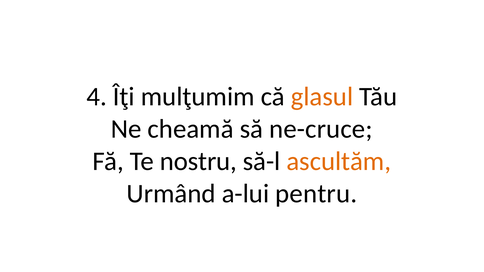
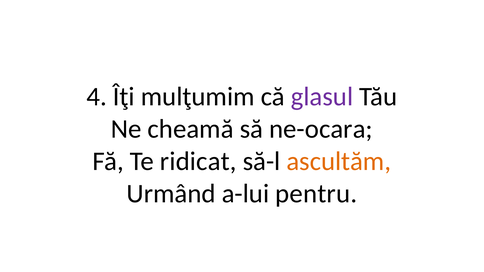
glasul colour: orange -> purple
ne-cruce: ne-cruce -> ne-ocara
nostru: nostru -> ridicat
